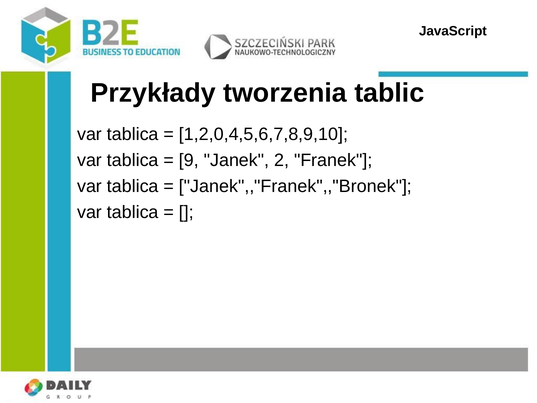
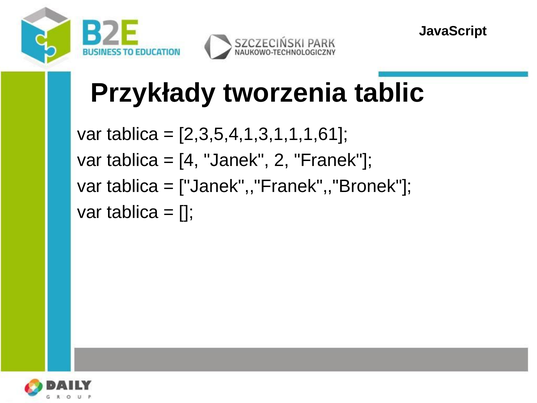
1,2,0,4,5,6,7,8,9,10: 1,2,0,4,5,6,7,8,9,10 -> 2,3,5,4,1,3,1,1,1,61
9: 9 -> 4
